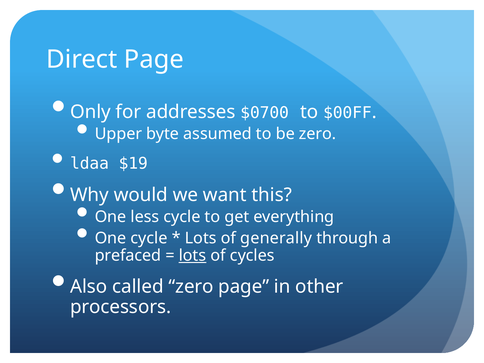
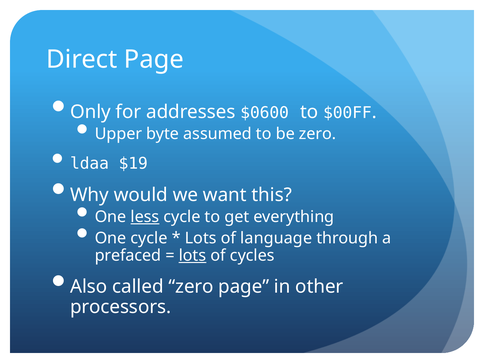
$0700: $0700 -> $0600
less underline: none -> present
generally: generally -> language
